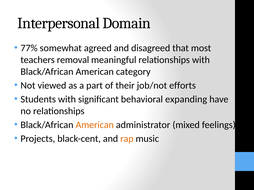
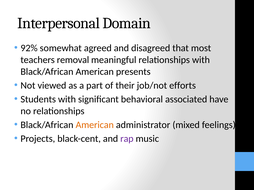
77%: 77% -> 92%
category: category -> presents
expanding: expanding -> associated
rap colour: orange -> purple
